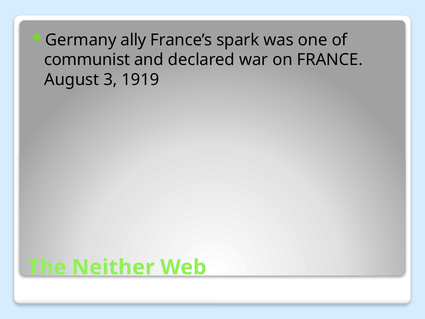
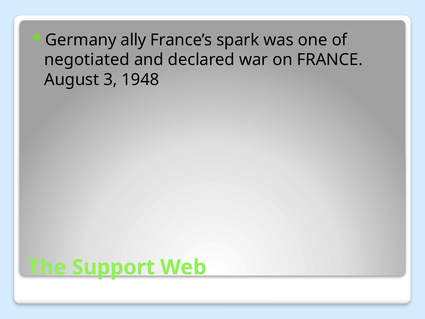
communist: communist -> negotiated
1919: 1919 -> 1948
Neither: Neither -> Support
